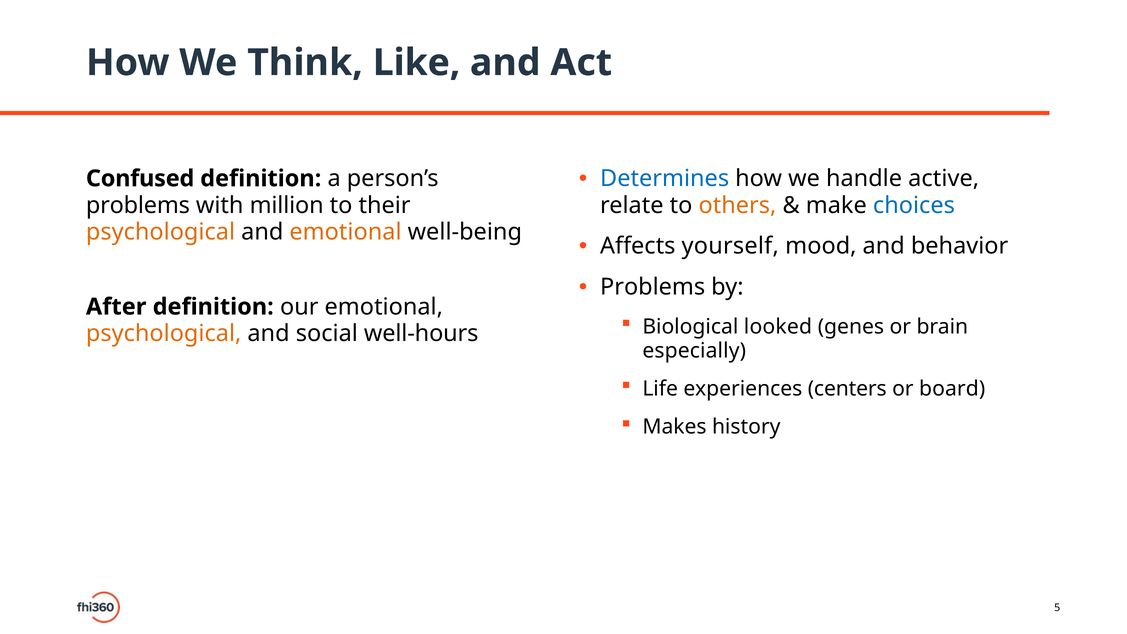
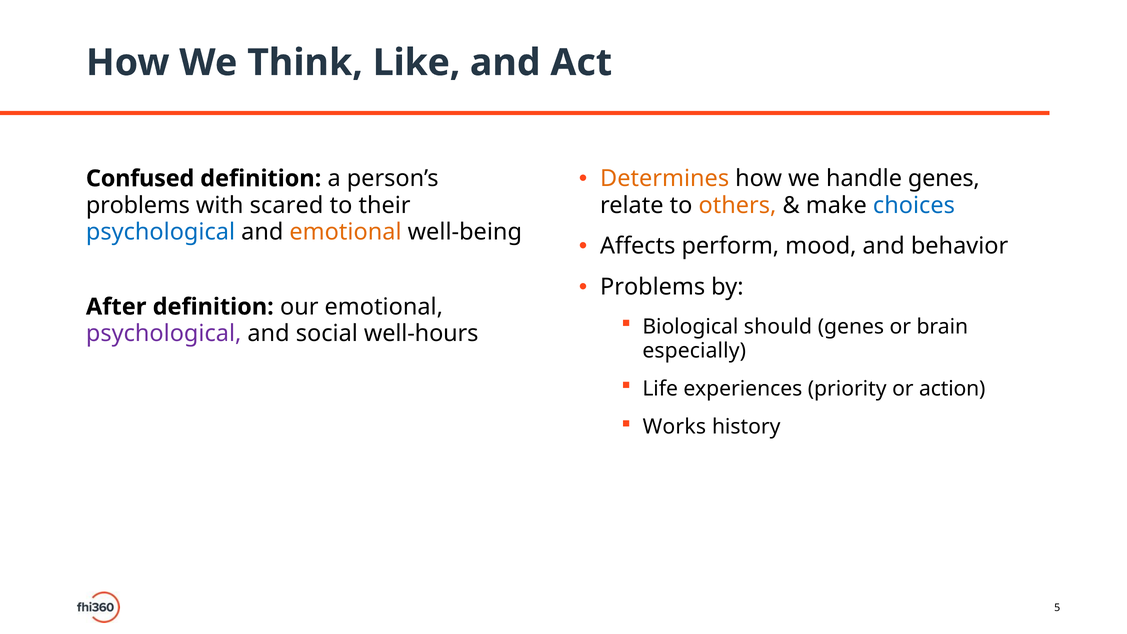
Determines colour: blue -> orange
handle active: active -> genes
million: million -> scared
psychological at (160, 232) colour: orange -> blue
yourself: yourself -> perform
looked: looked -> should
psychological at (164, 334) colour: orange -> purple
centers: centers -> priority
board: board -> action
Makes: Makes -> Works
